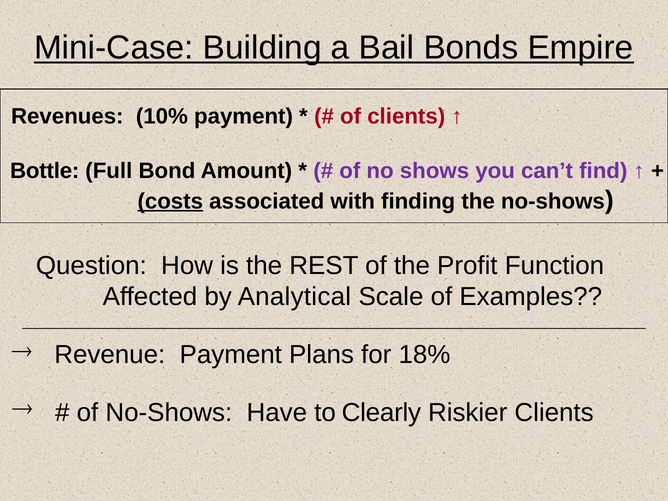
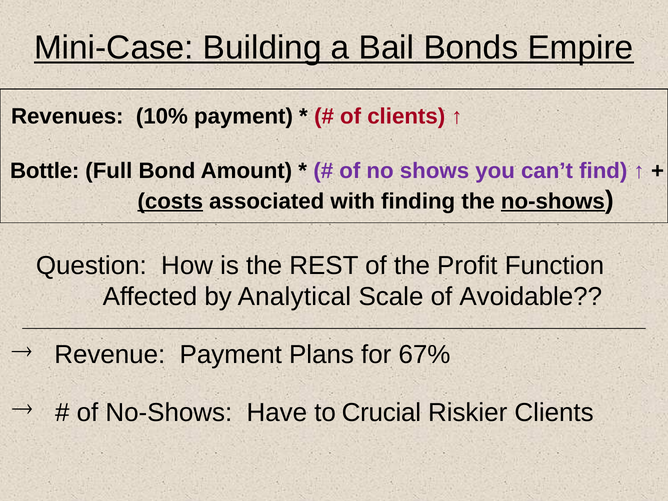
no-shows at (553, 201) underline: none -> present
Examples: Examples -> Avoidable
18%: 18% -> 67%
Clearly: Clearly -> Crucial
